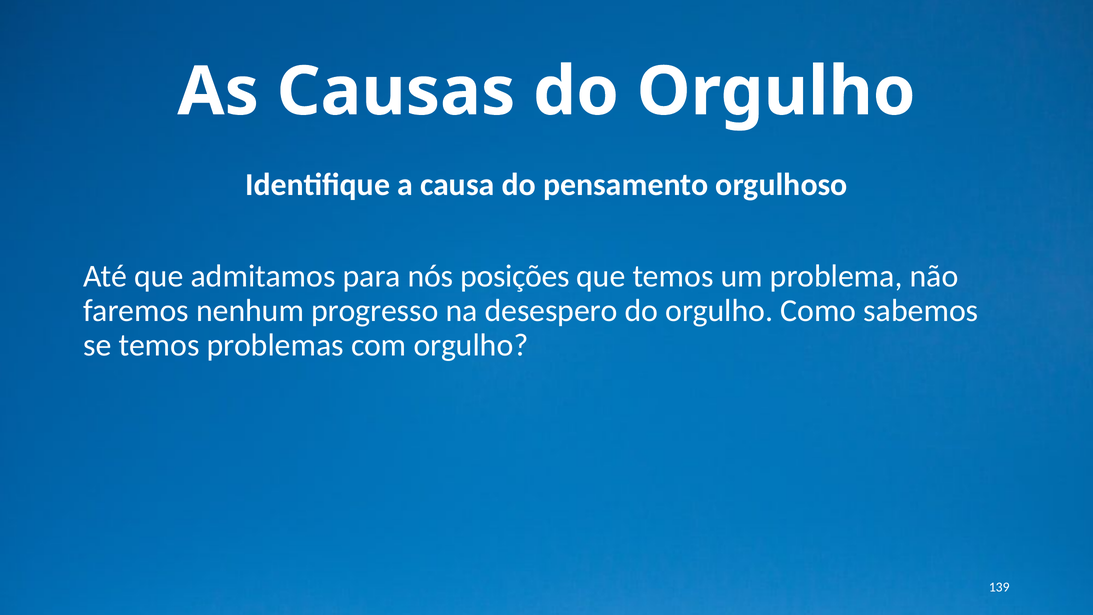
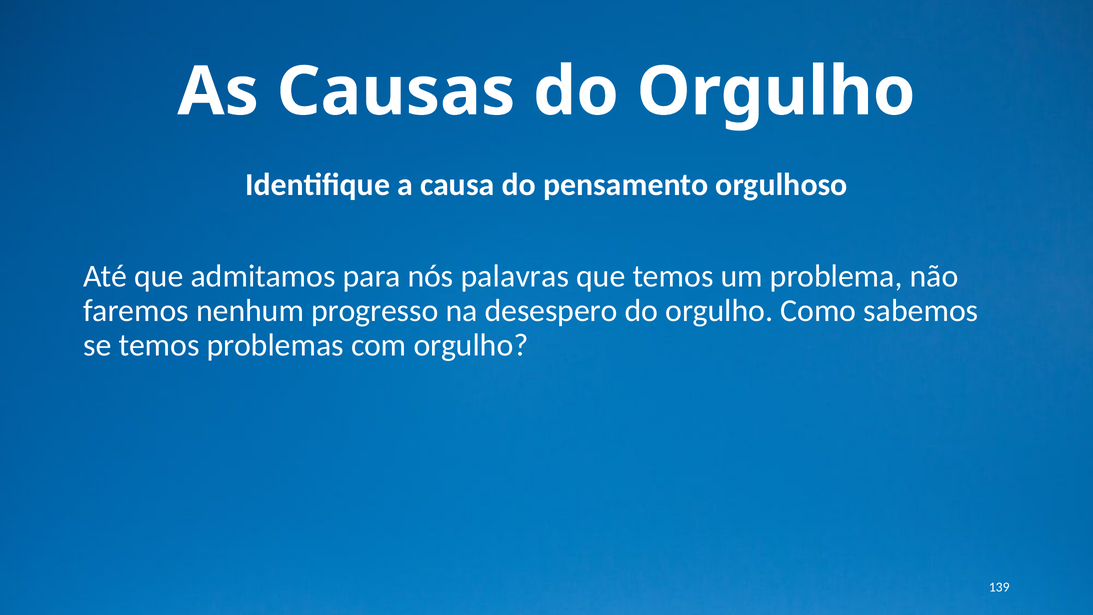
posições: posições -> palavras
